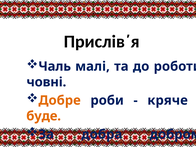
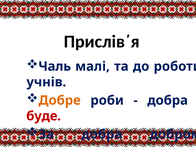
човні: човні -> учнів
кряче at (168, 100): кряче -> добра
буде colour: orange -> red
